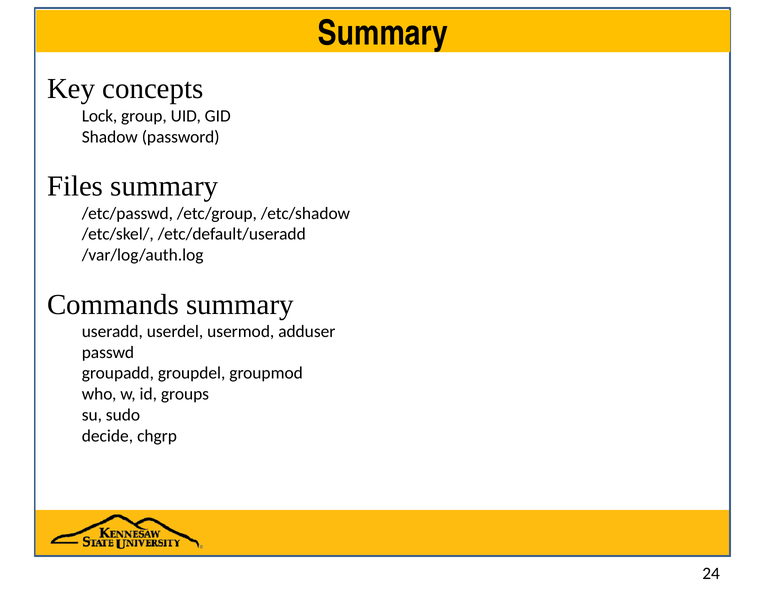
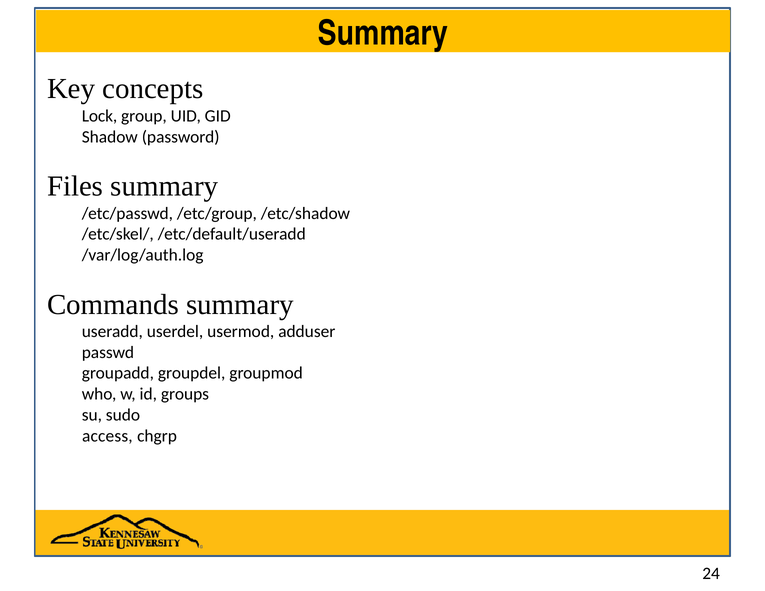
decide: decide -> access
